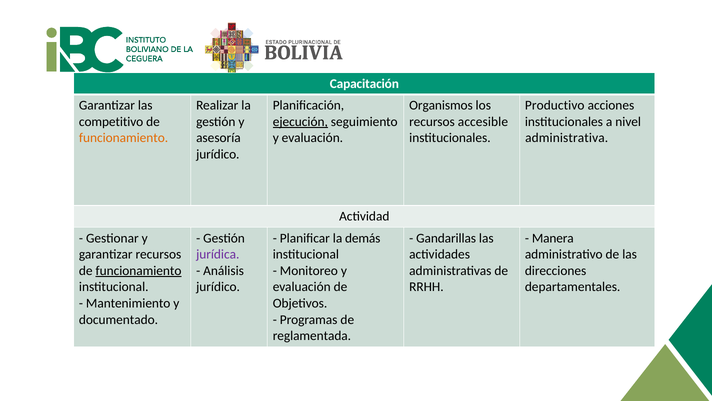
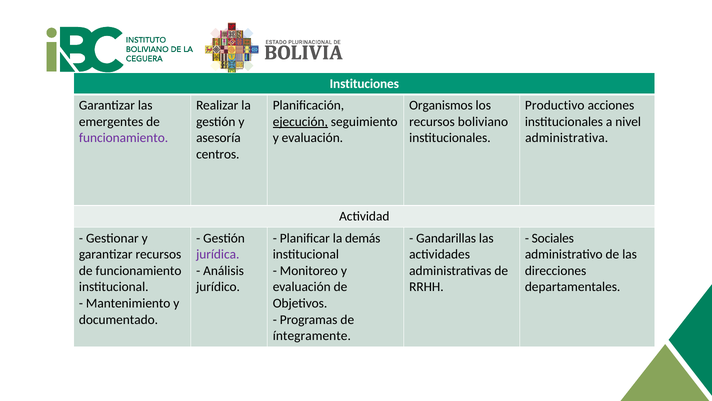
Capacitación: Capacitación -> Instituciones
competitivo: competitivo -> emergentes
accesible: accesible -> boliviano
funcionamiento at (124, 138) colour: orange -> purple
jurídico at (218, 154): jurídico -> centros
Manera: Manera -> Sociales
funcionamiento at (139, 270) underline: present -> none
reglamentada: reglamentada -> íntegramente
